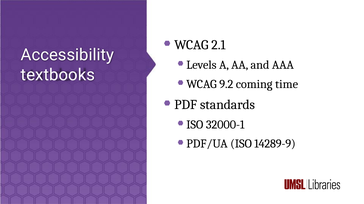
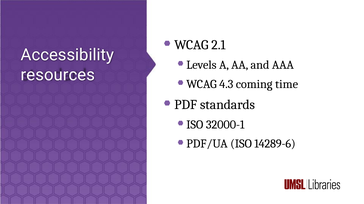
textbooks: textbooks -> resources
9.2: 9.2 -> 4.3
14289-9: 14289-9 -> 14289-6
